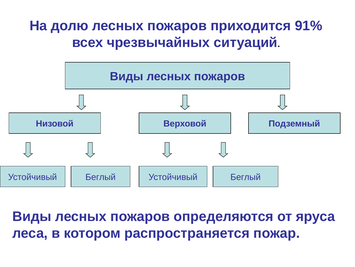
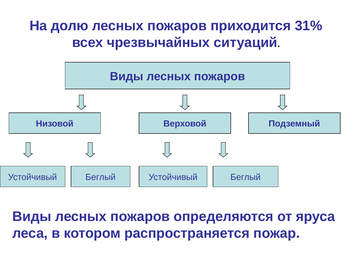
91%: 91% -> 31%
